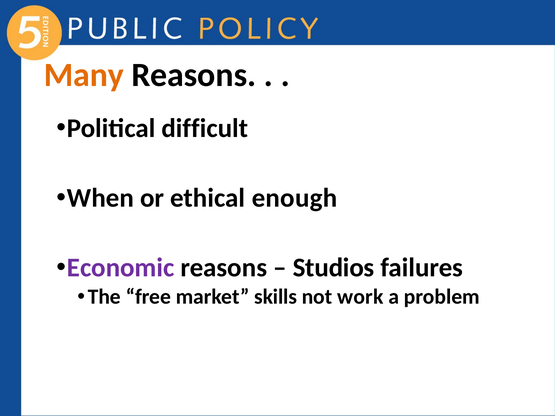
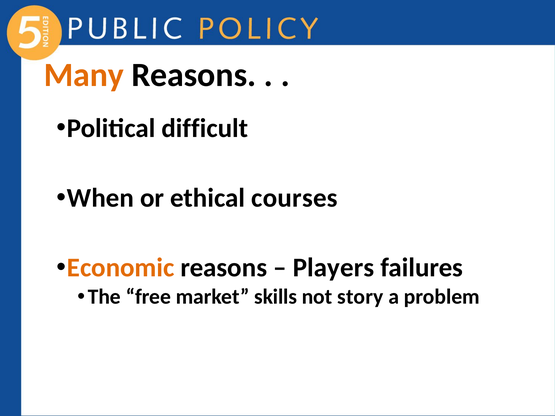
enough: enough -> courses
Economic colour: purple -> orange
Studios: Studios -> Players
work: work -> story
